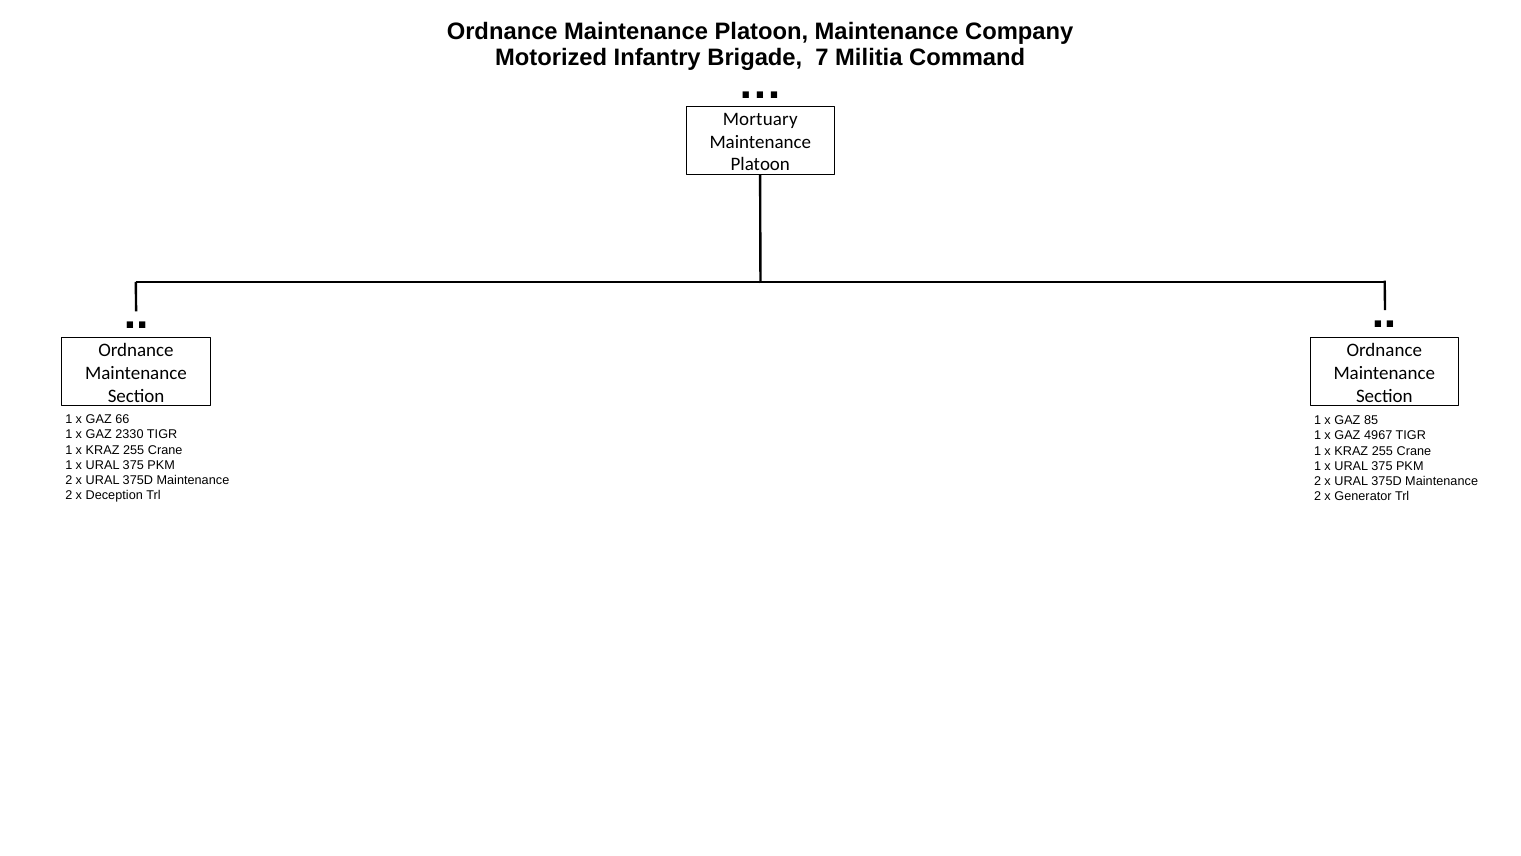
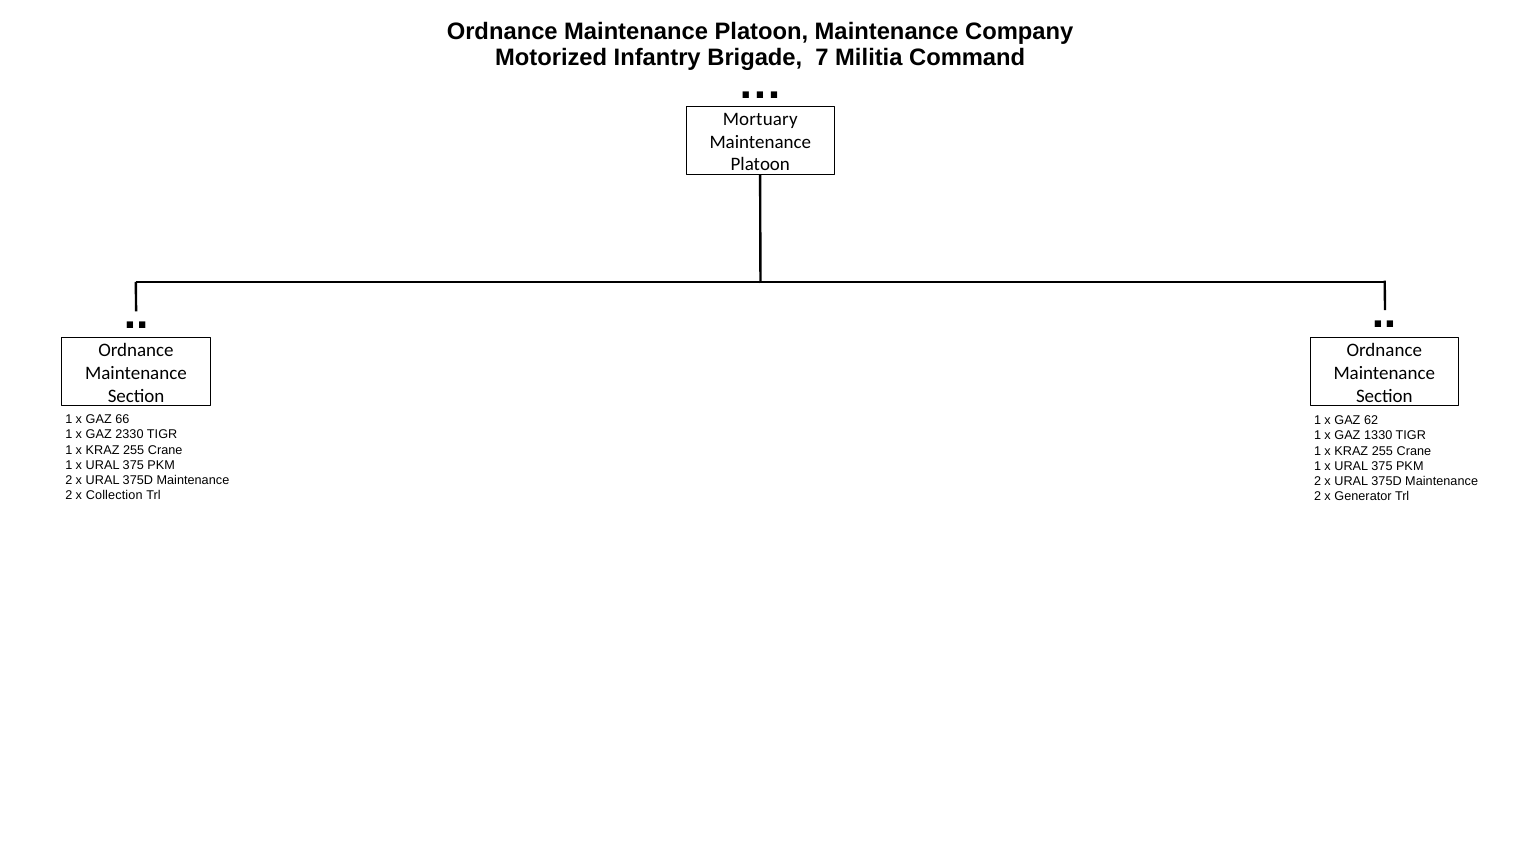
85: 85 -> 62
4967: 4967 -> 1330
Deception: Deception -> Collection
